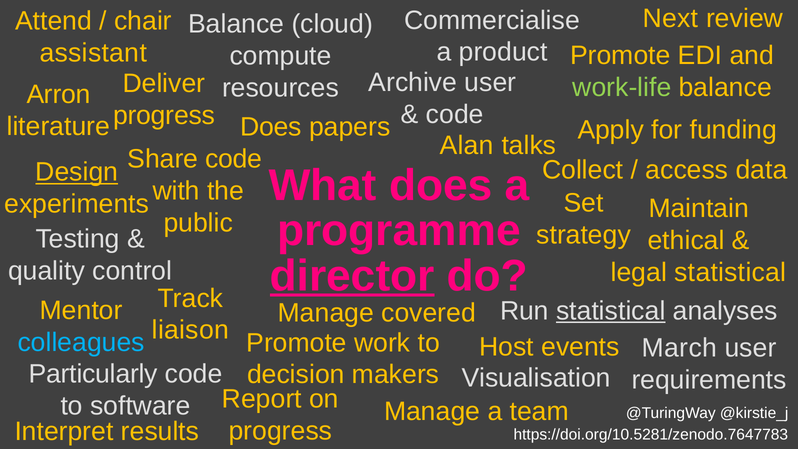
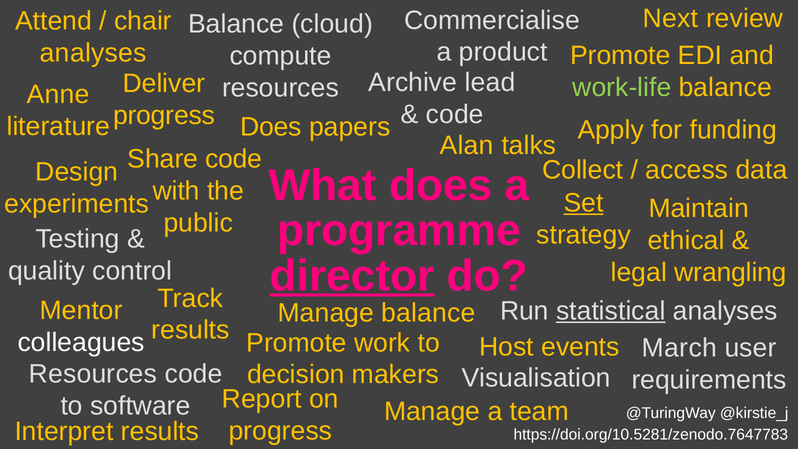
assistant at (93, 53): assistant -> analyses
Archive user: user -> lead
Arron: Arron -> Anne
Design underline: present -> none
Set underline: none -> present
legal statistical: statistical -> wrangling
Manage covered: covered -> balance
liaison at (190, 330): liaison -> results
colleagues colour: light blue -> white
Particularly at (93, 374): Particularly -> Resources
